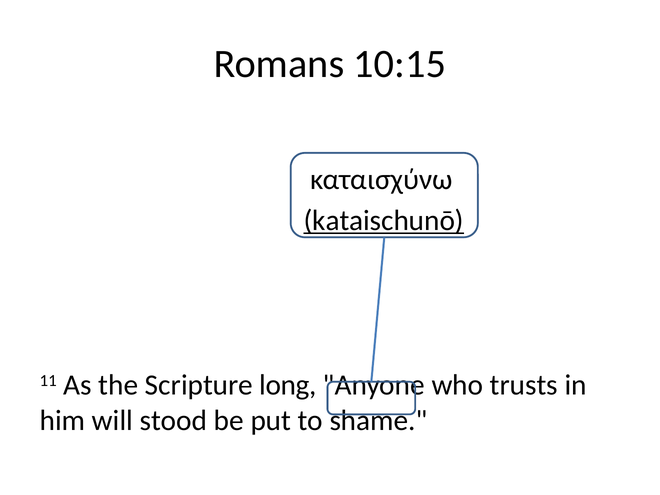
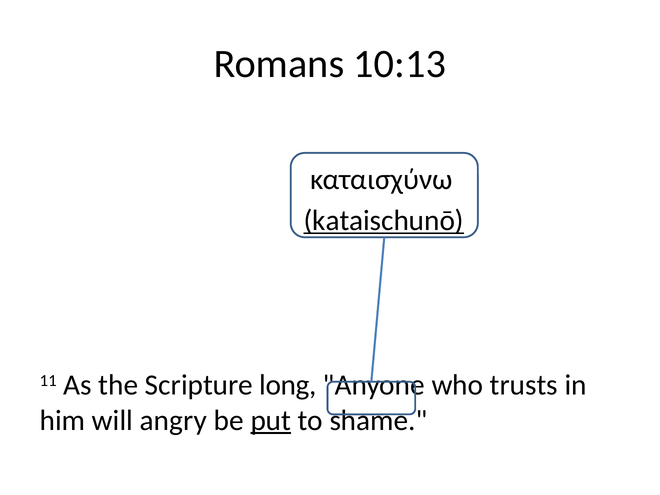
10:15: 10:15 -> 10:13
stood: stood -> angry
put underline: none -> present
